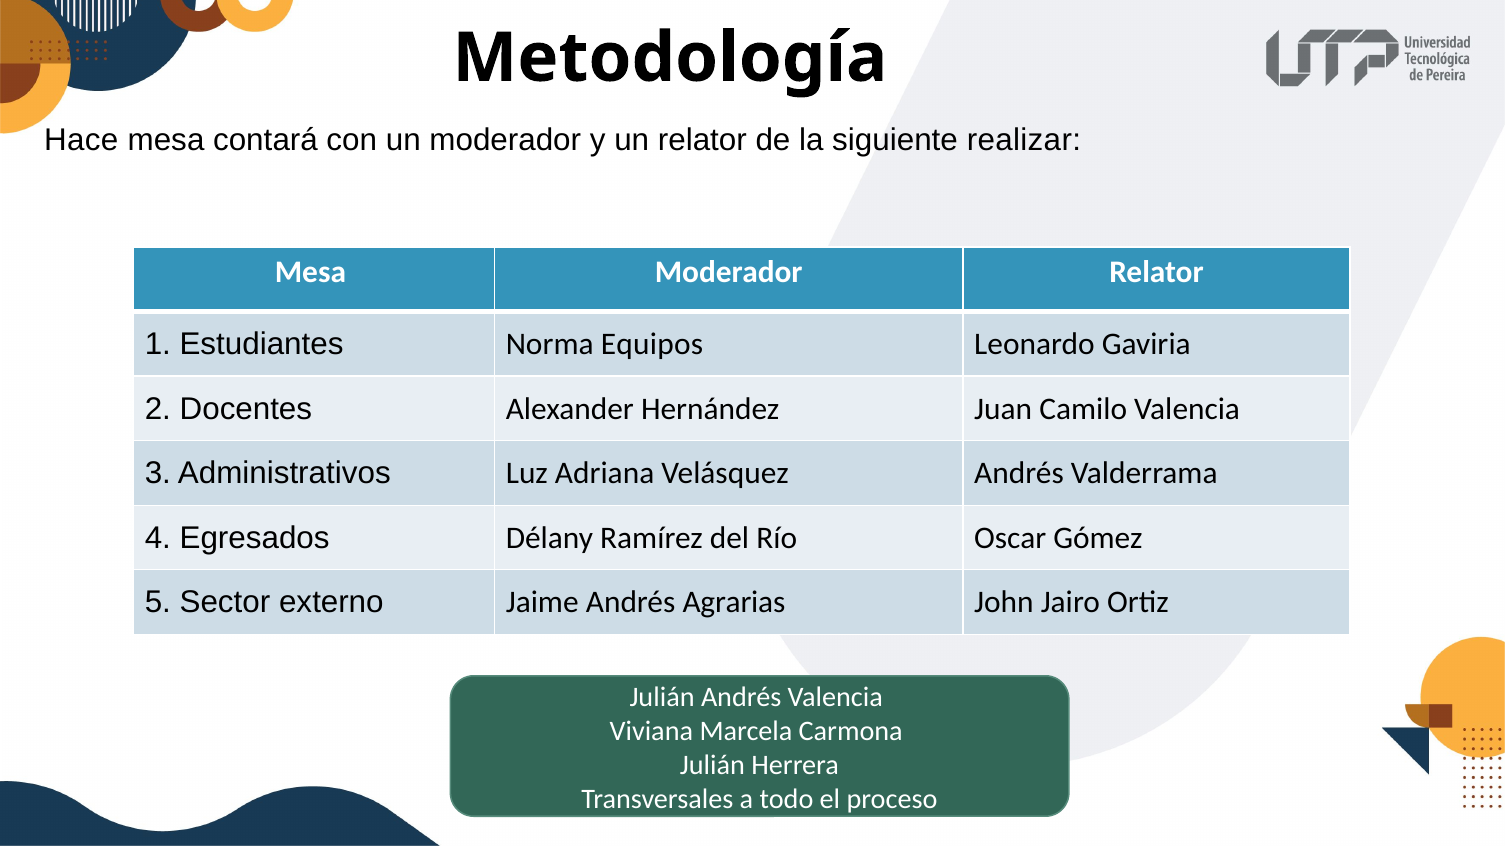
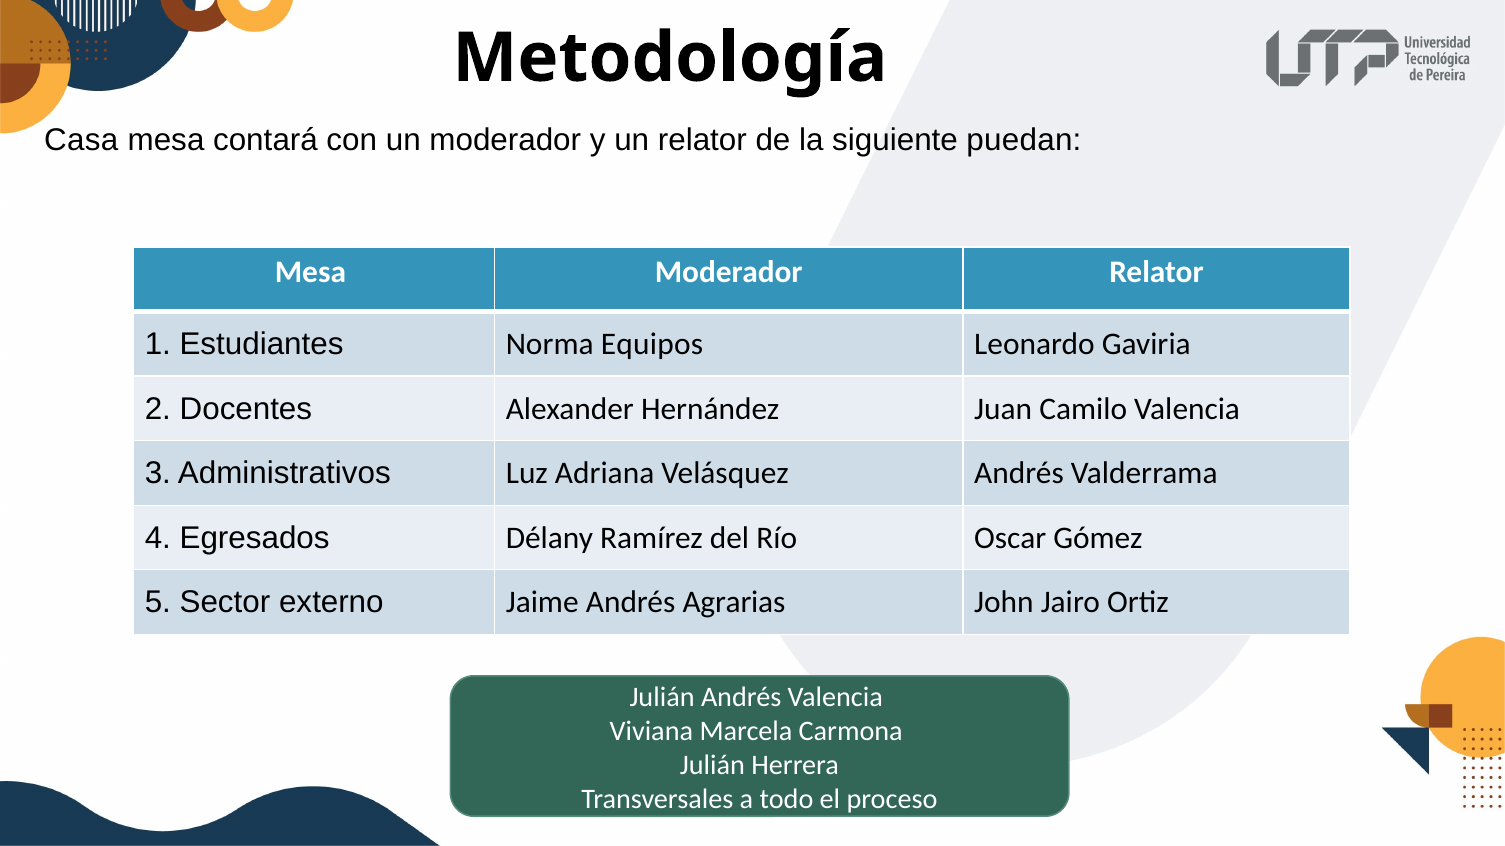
Hace: Hace -> Casa
realizar: realizar -> puedan
